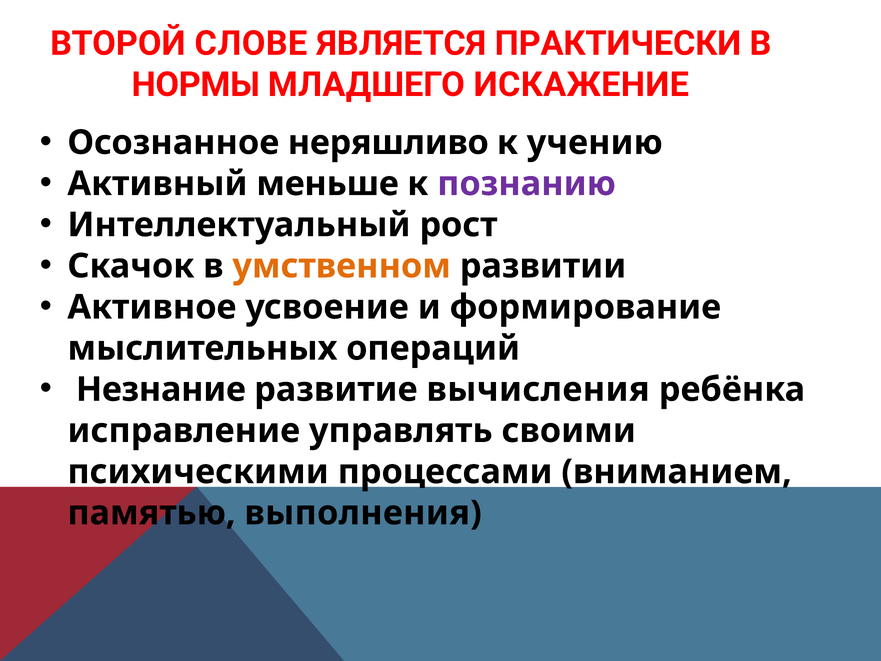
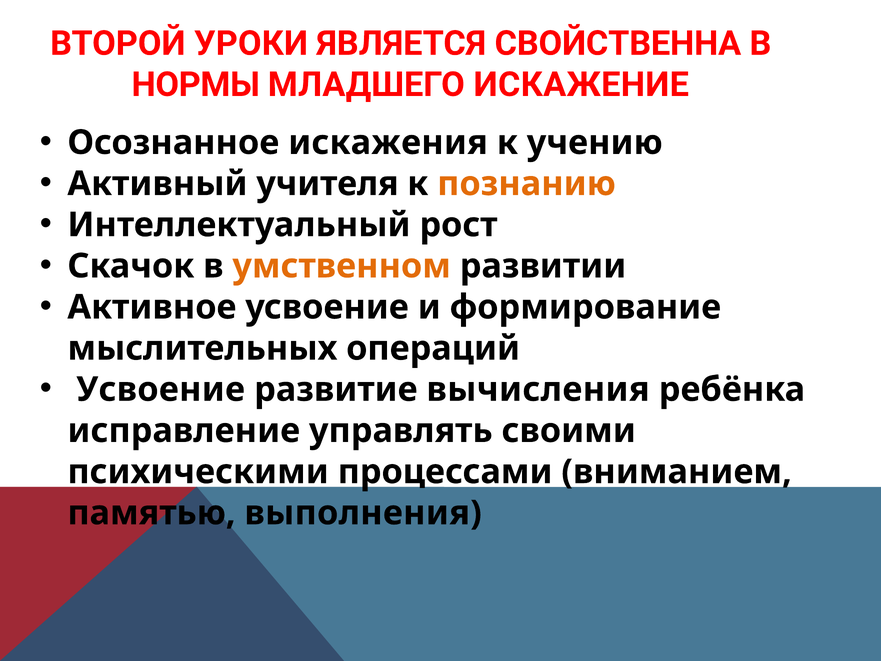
СЛОВЕ: СЛОВЕ -> УРОКИ
ПРАКТИЧЕСКИ: ПРАКТИЧЕСКИ -> СВОЙСТВЕННА
неряшливо: неряшливо -> искажения
меньше: меньше -> учителя
познанию colour: purple -> orange
Незнание at (161, 389): Незнание -> Усвоение
